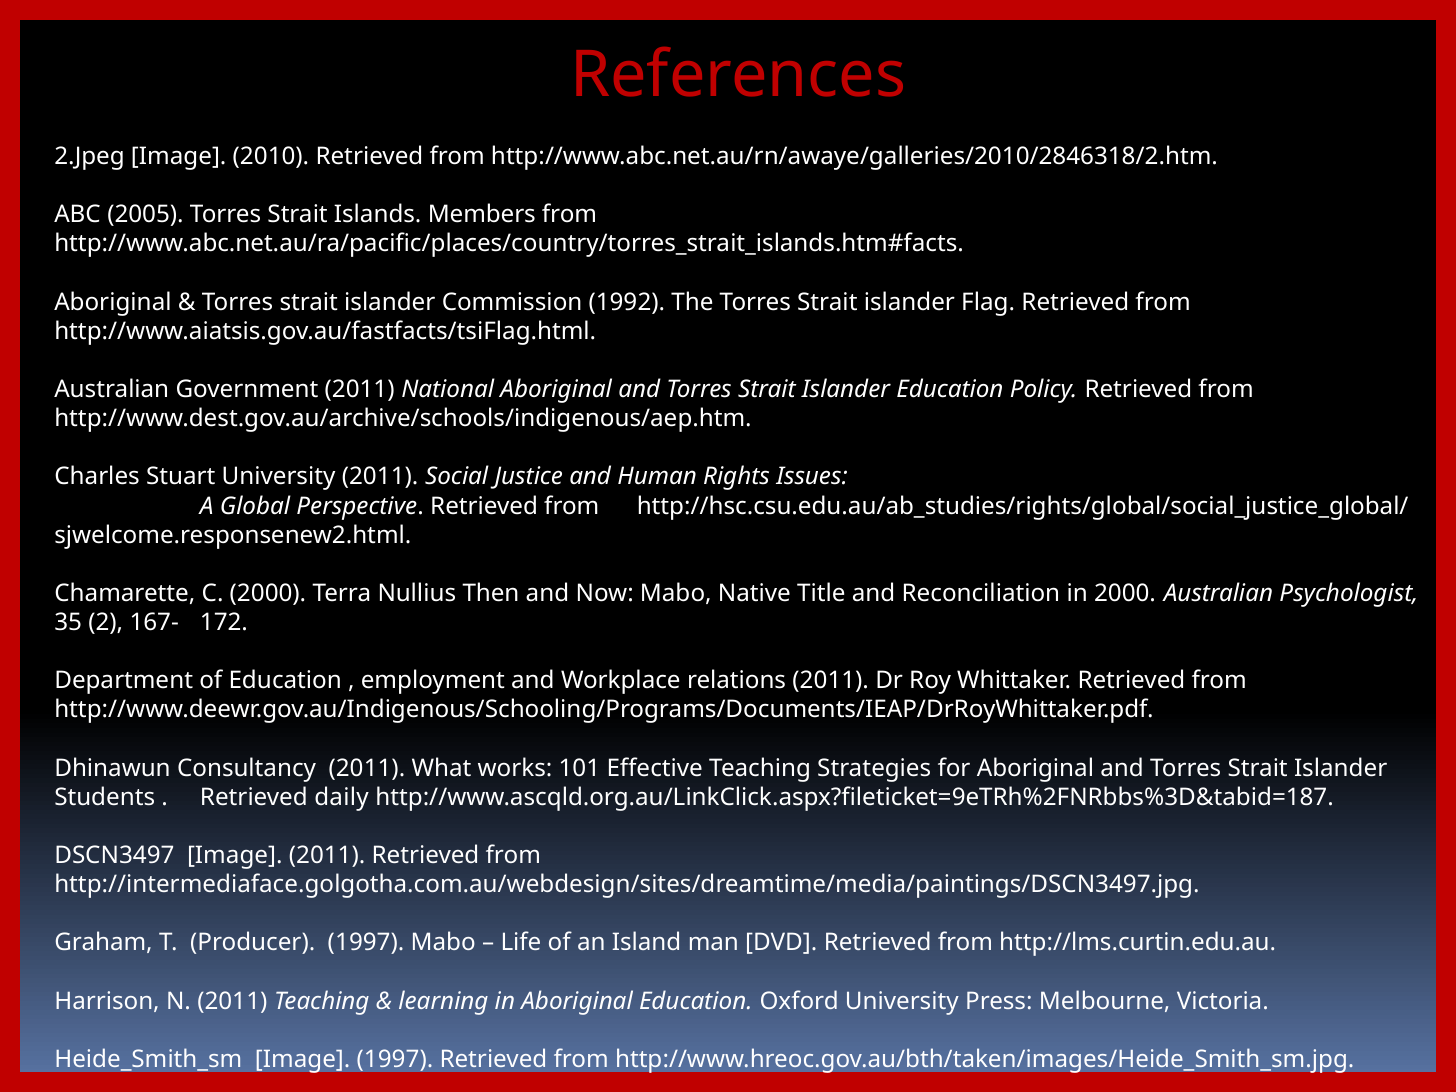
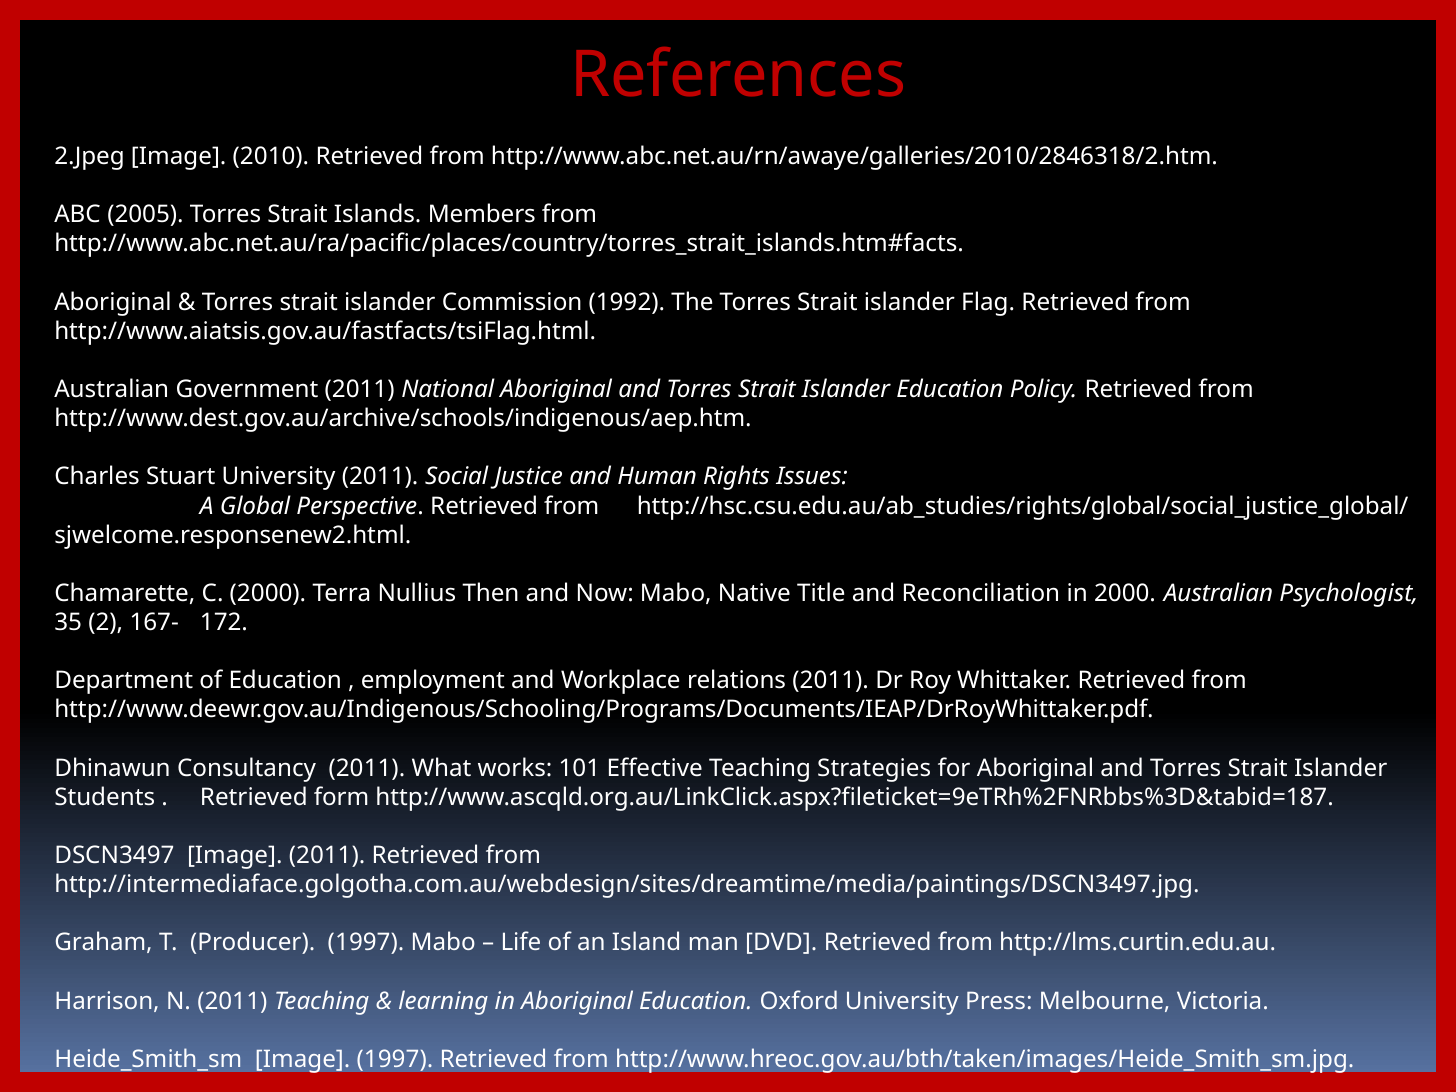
daily: daily -> form
